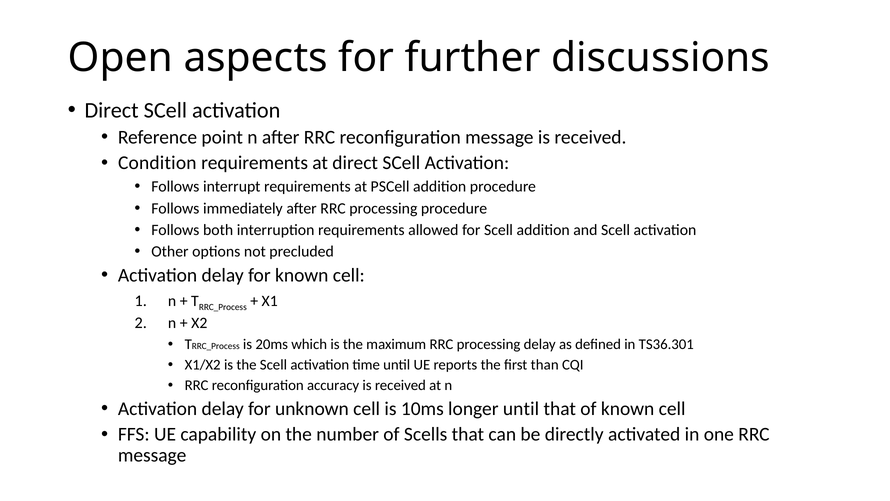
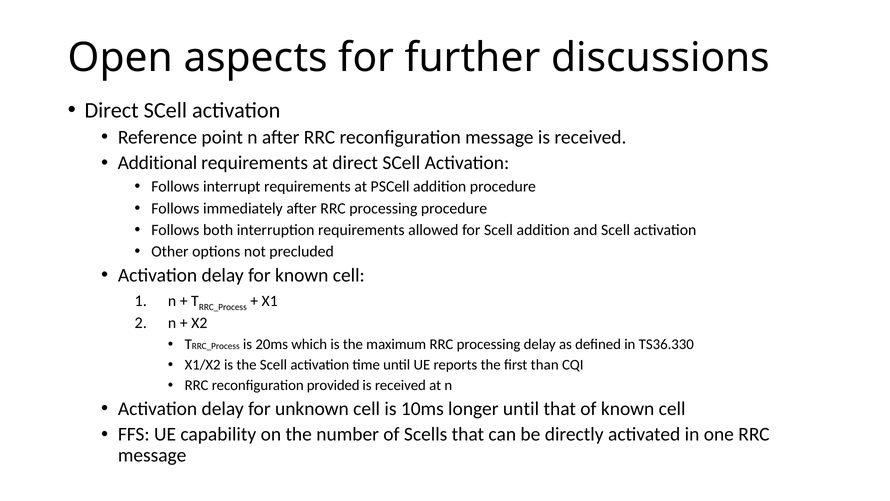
Condition: Condition -> Additional
TS36.301: TS36.301 -> TS36.330
accuracy: accuracy -> provided
